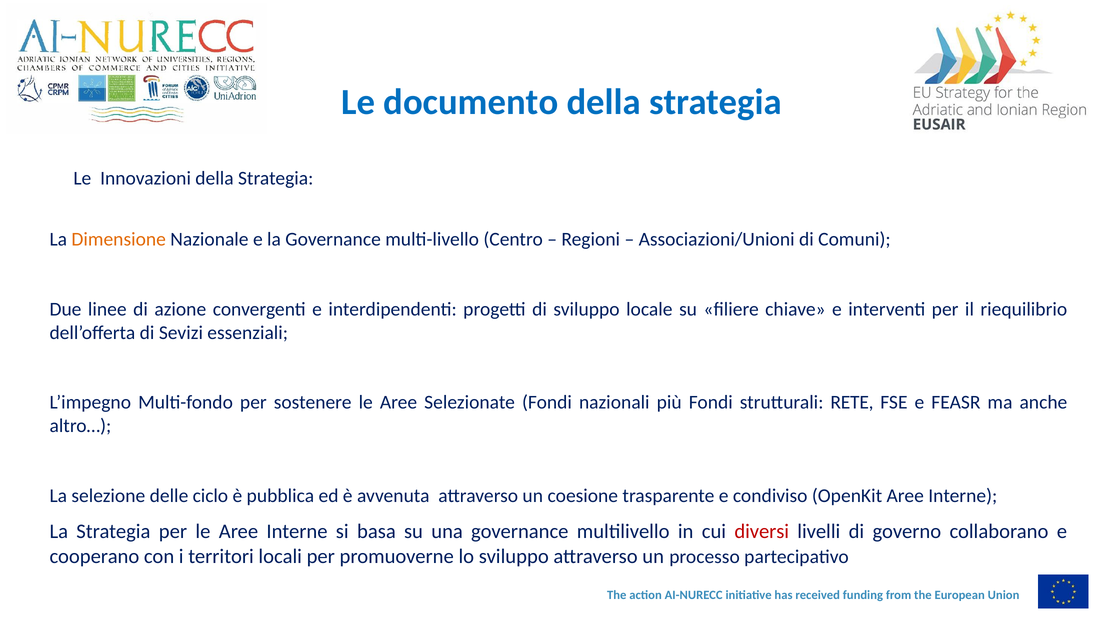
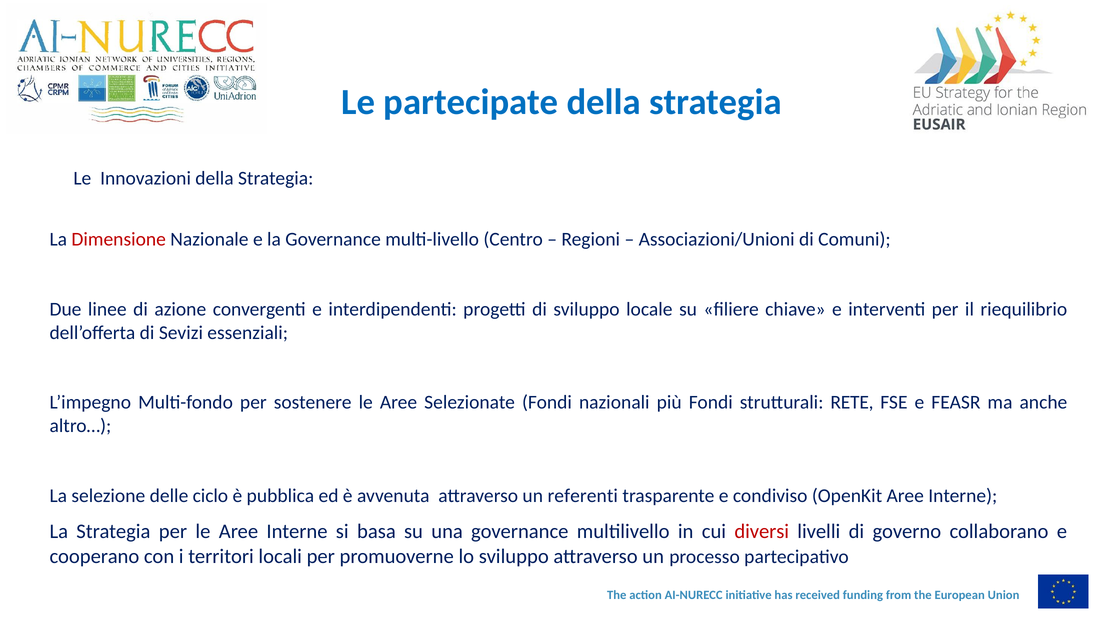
documento: documento -> partecipate
Dimensione colour: orange -> red
coesione: coesione -> referenti
